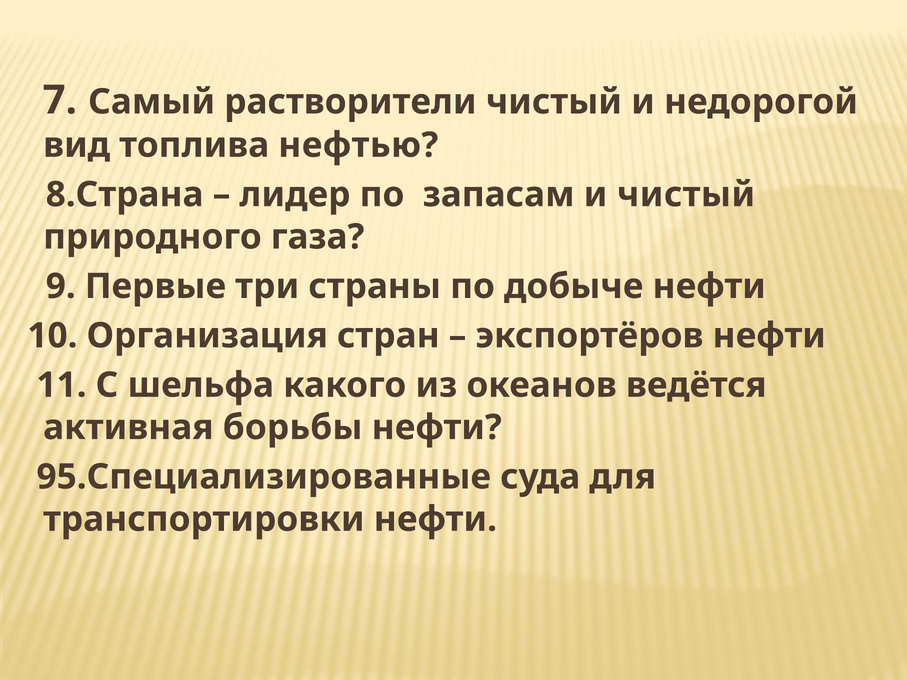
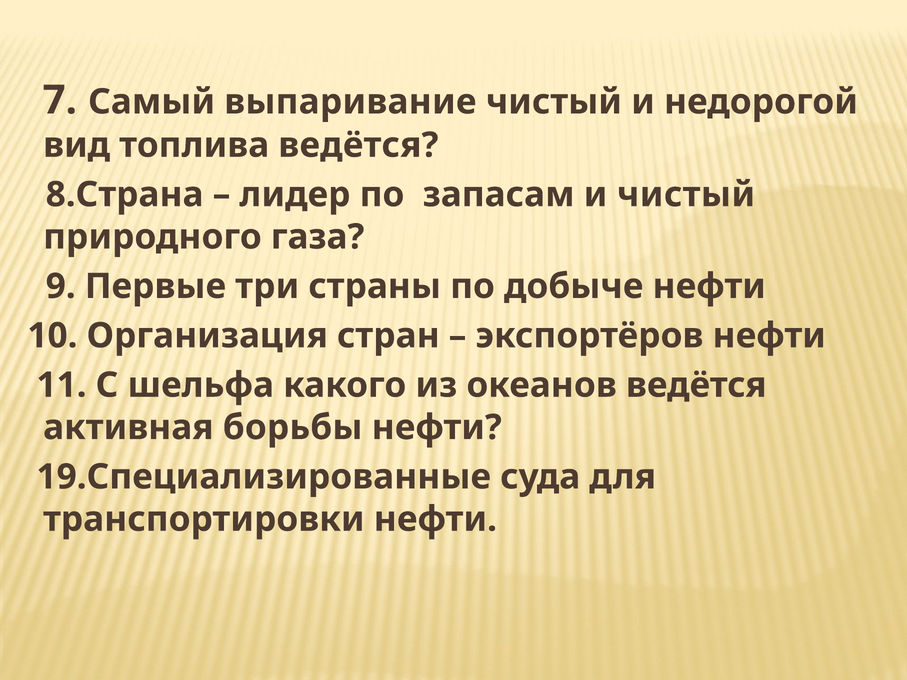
растворители: растворители -> выпаривание
топлива нефтью: нефтью -> ведётся
95.Специализированные: 95.Специализированные -> 19.Специализированные
